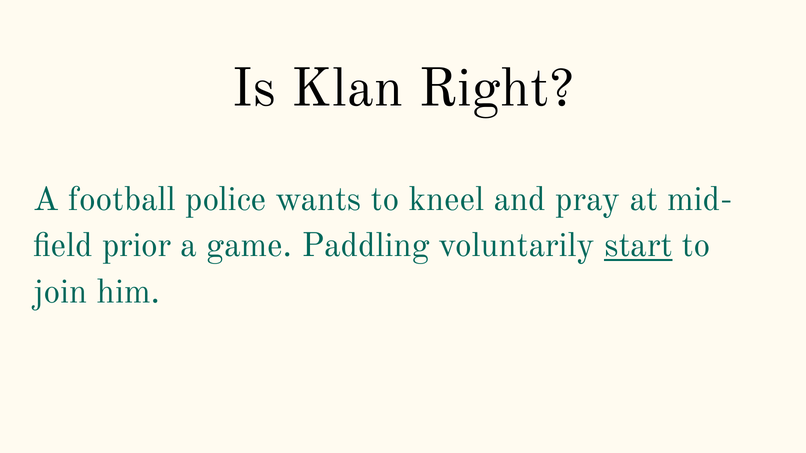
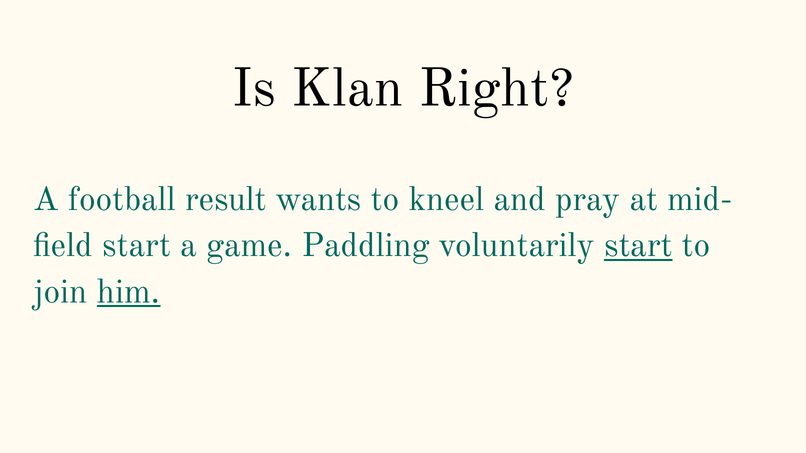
police: police -> result
prior at (137, 246): prior -> start
him underline: none -> present
